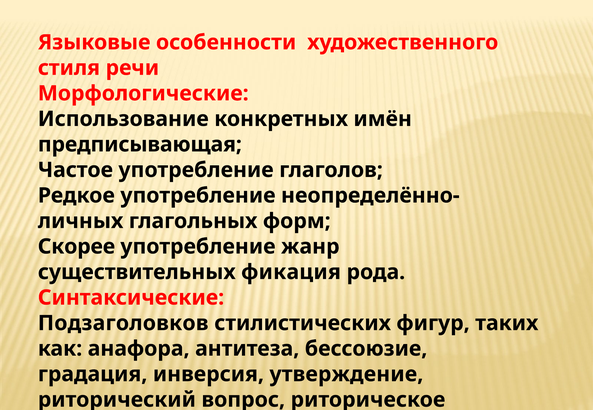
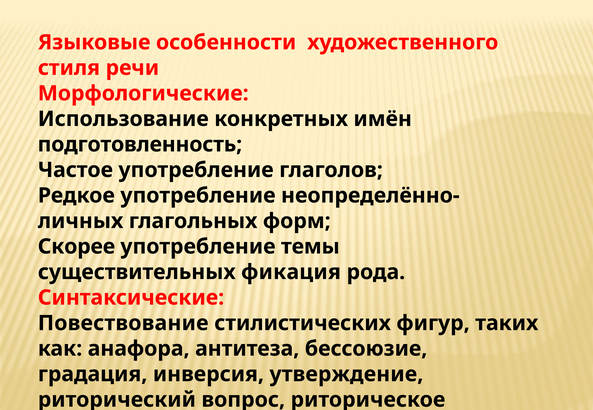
предписывающая: предписывающая -> подготовленность
жанр: жанр -> темы
Подзаголовков: Подзаголовков -> Повествование
